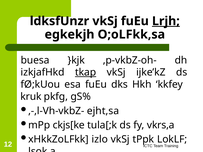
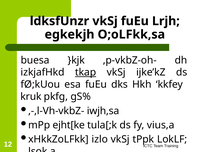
Lrjh underline: present -> none
ejht,sa: ejht,sa -> iwjh,sa
ckjs[ke: ckjs[ke -> ejht[ke
vkrs,a: vkrs,a -> vius,a
